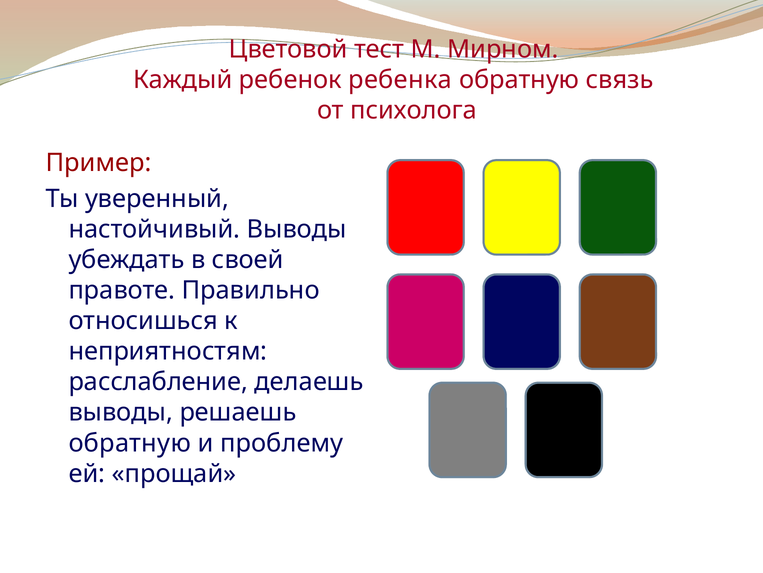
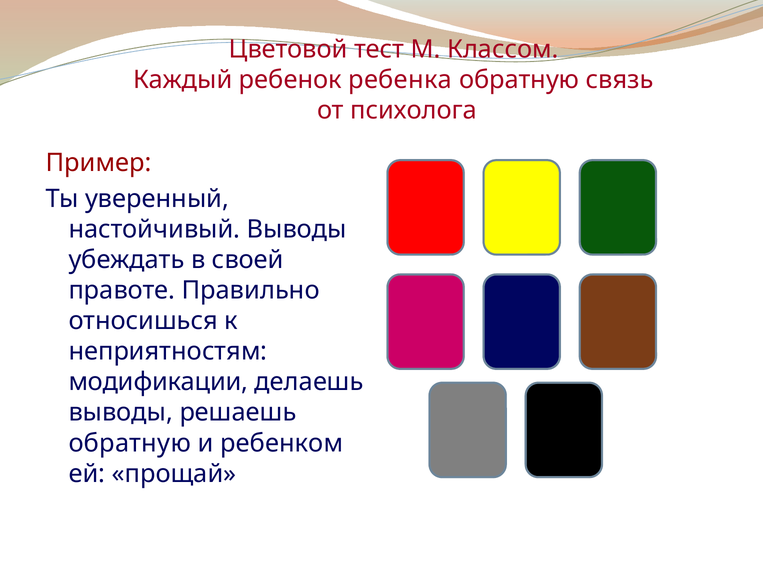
Мирном: Мирном -> Классом
расслабление: расслабление -> модификации
проблему: проблему -> ребенком
